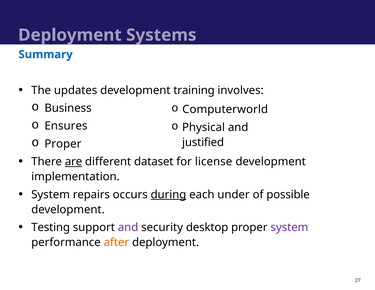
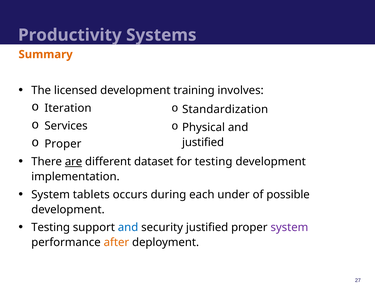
Deployment at (70, 35): Deployment -> Productivity
Summary colour: blue -> orange
updates: updates -> licensed
Business: Business -> Iteration
Computerworld: Computerworld -> Standardization
Ensures: Ensures -> Services
for license: license -> testing
repairs: repairs -> tablets
during underline: present -> none
and at (128, 227) colour: purple -> blue
security desktop: desktop -> justified
